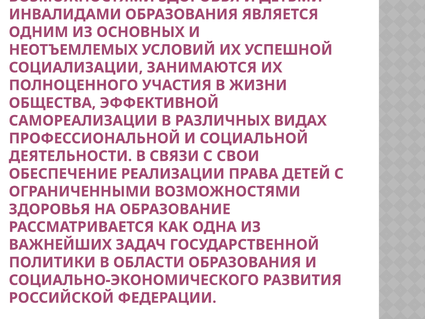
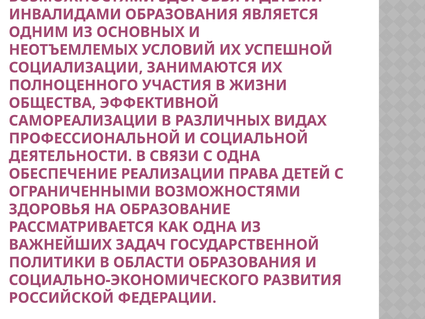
С СВОИ: СВОИ -> ОДНА
